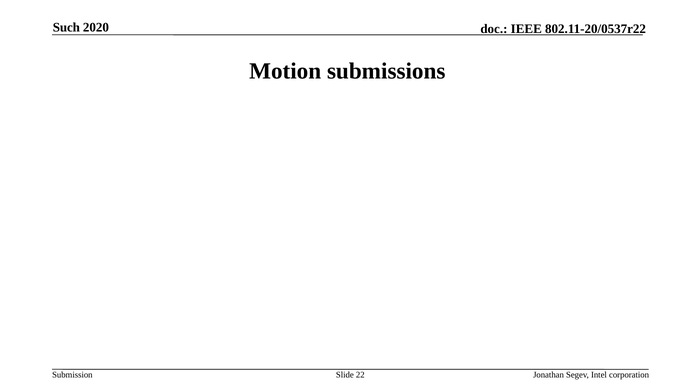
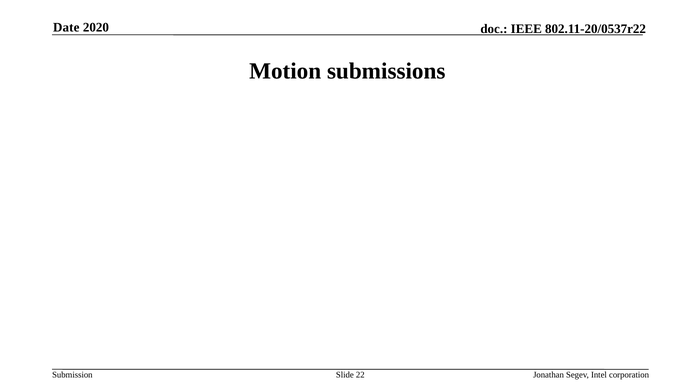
Such: Such -> Date
